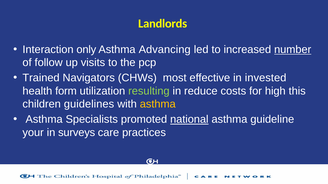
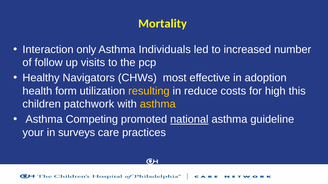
Landlords: Landlords -> Mortality
Advancing: Advancing -> Individuals
number underline: present -> none
Trained: Trained -> Healthy
invested: invested -> adoption
resulting colour: light green -> yellow
guidelines: guidelines -> patchwork
Specialists: Specialists -> Competing
